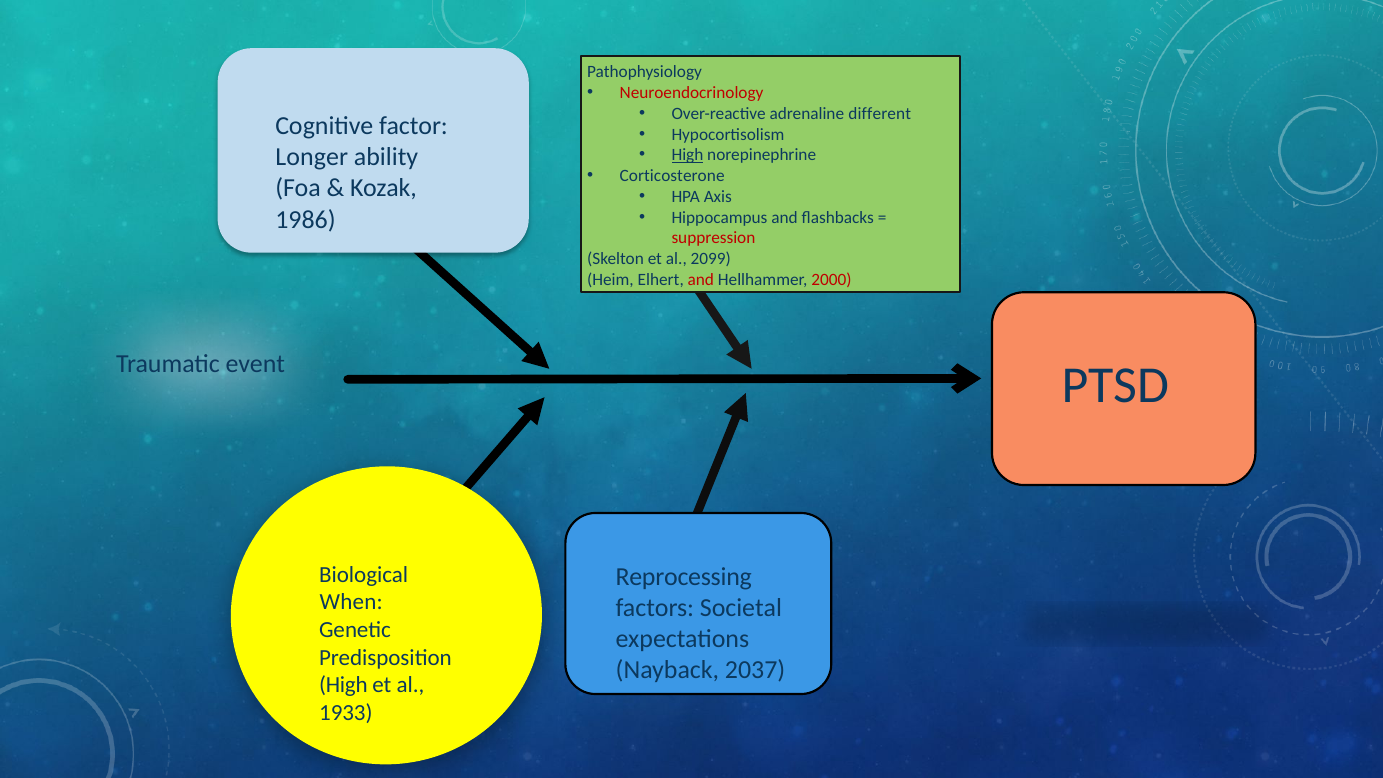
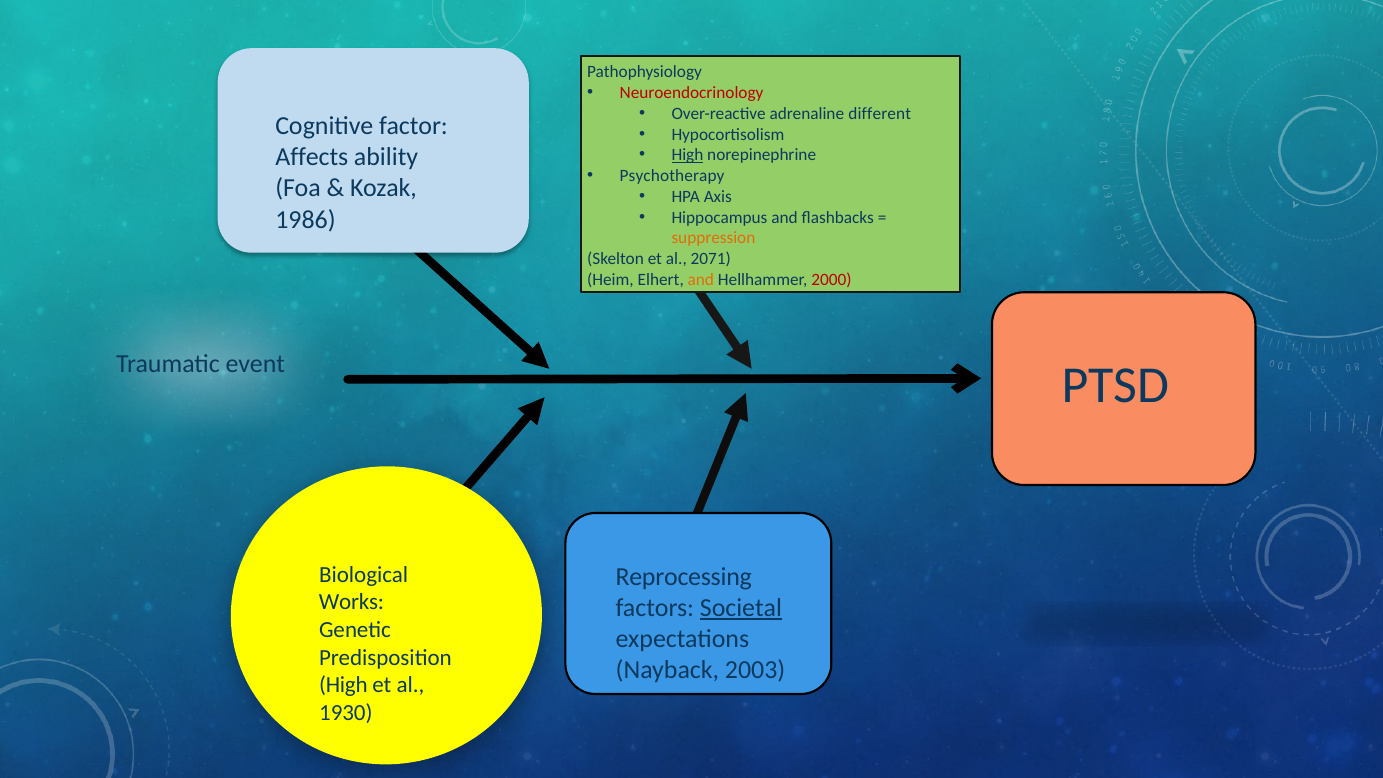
Longer: Longer -> Affects
Corticosterone: Corticosterone -> Psychotherapy
suppression colour: red -> orange
2099: 2099 -> 2071
and at (701, 280) colour: red -> orange
When: When -> Works
Societal underline: none -> present
2037: 2037 -> 2003
1933: 1933 -> 1930
